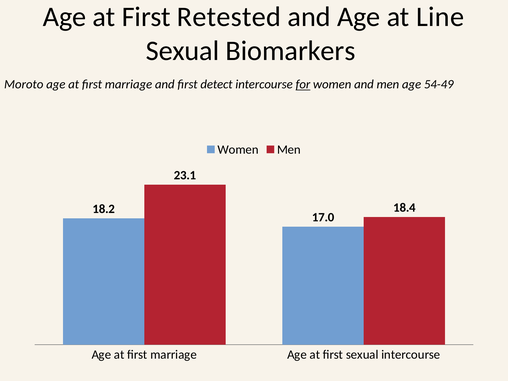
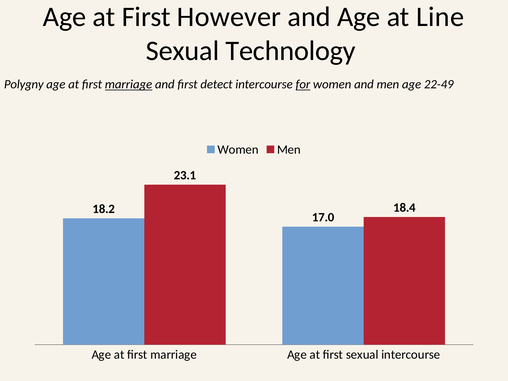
Retested: Retested -> However
Biomarkers: Biomarkers -> Technology
Moroto: Moroto -> Polygny
marriage at (129, 84) underline: none -> present
54-49: 54-49 -> 22-49
